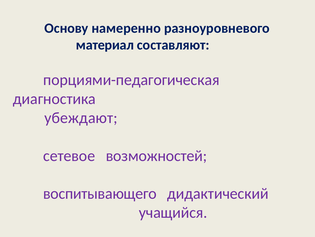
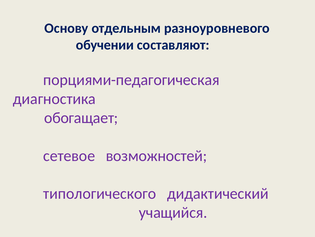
намеренно: намеренно -> отдельным
материал: материал -> обучении
убеждают: убеждают -> обогащает
воспитывающего: воспитывающего -> типологического
